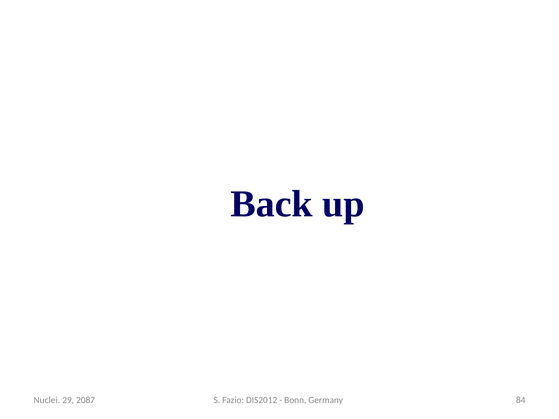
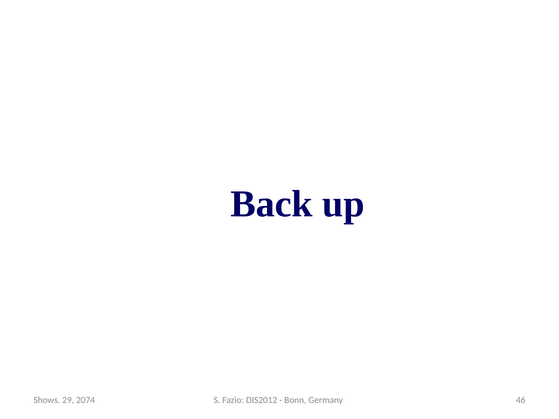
84: 84 -> 46
Nuclei: Nuclei -> Shows
2087: 2087 -> 2074
